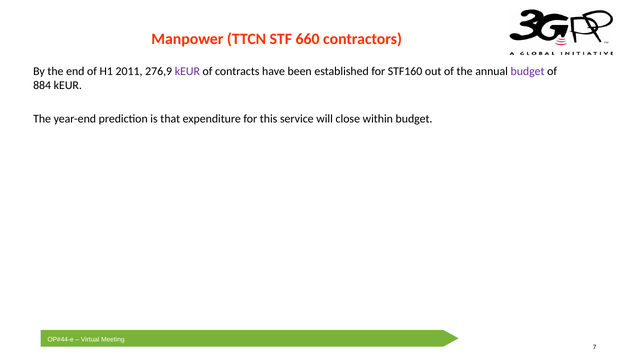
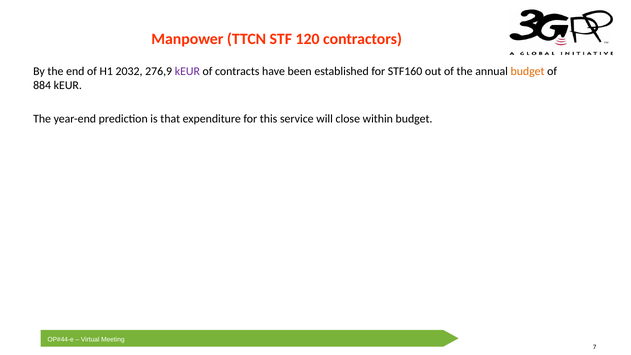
660: 660 -> 120
2011: 2011 -> 2032
budget at (528, 71) colour: purple -> orange
